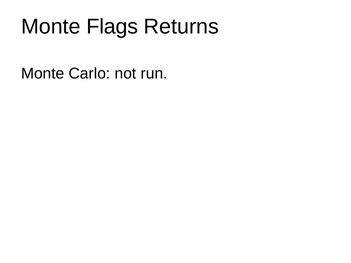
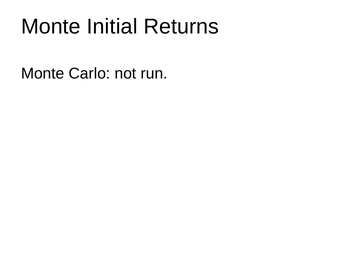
Flags: Flags -> Initial
